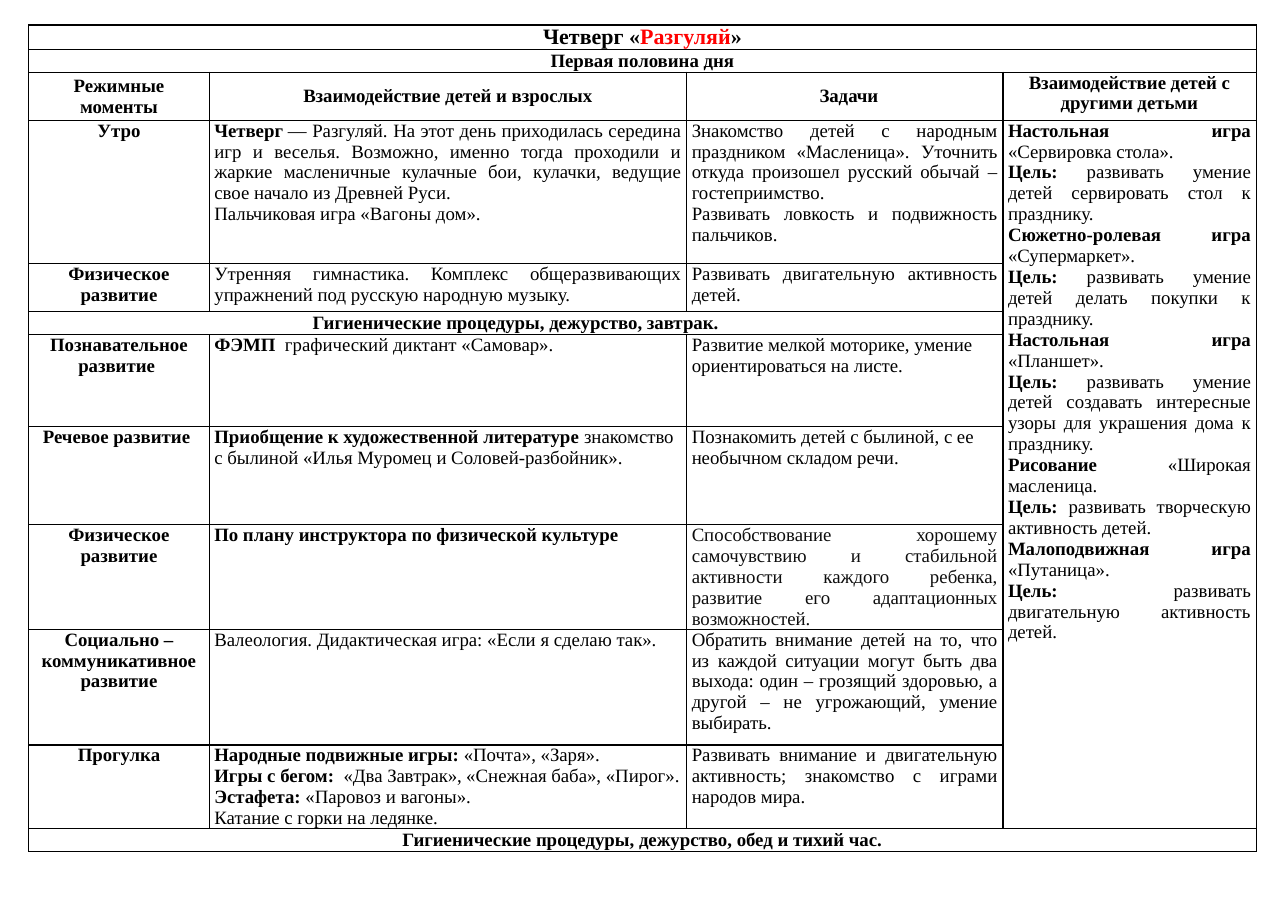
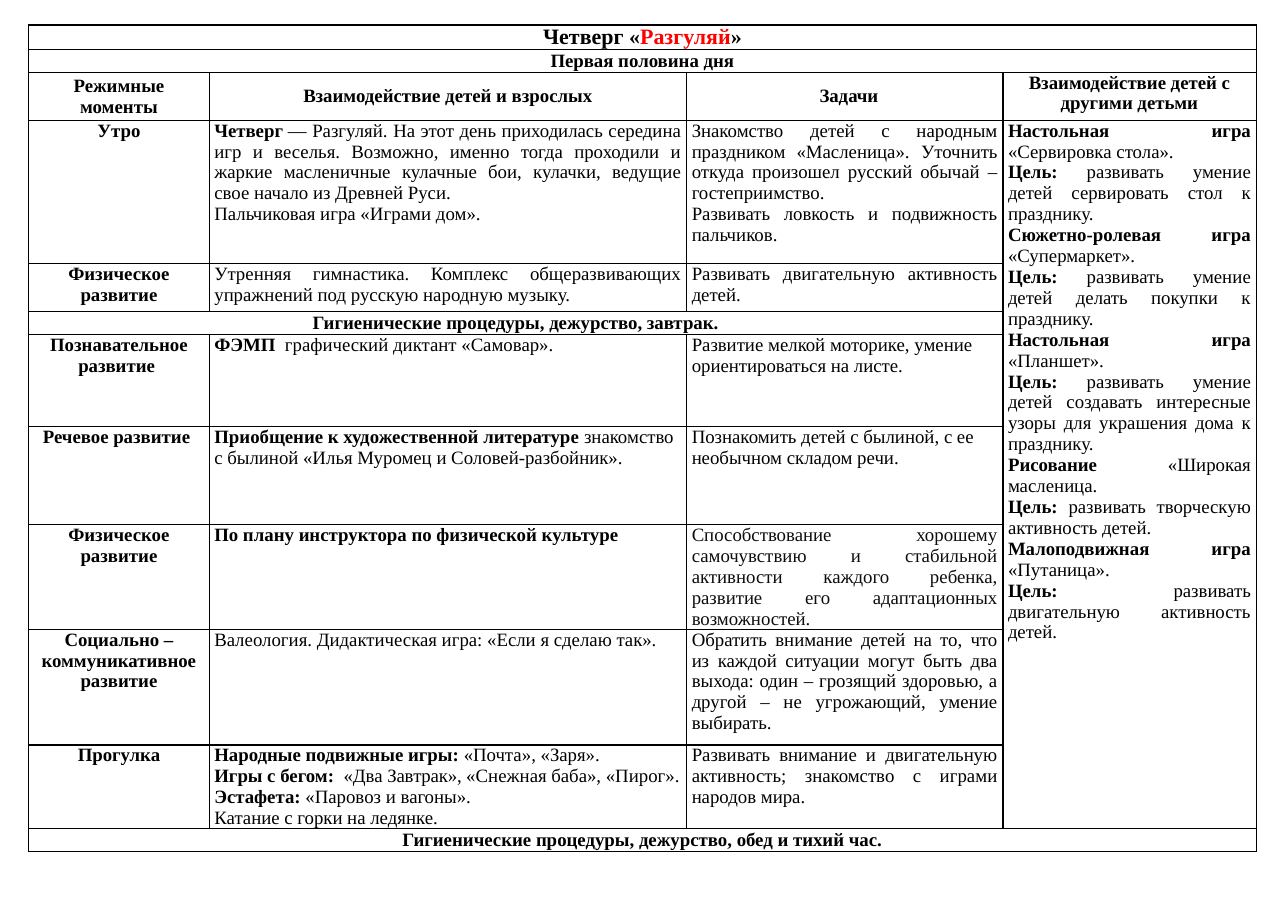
игра Вагоны: Вагоны -> Играми
